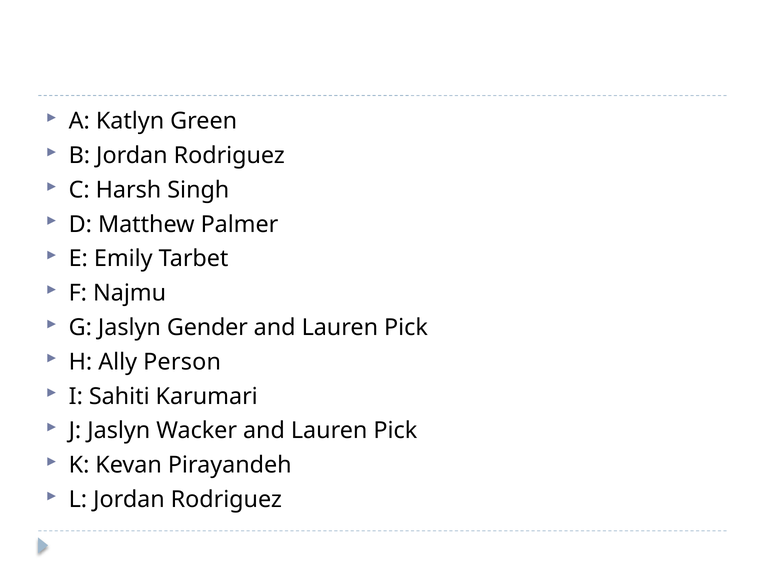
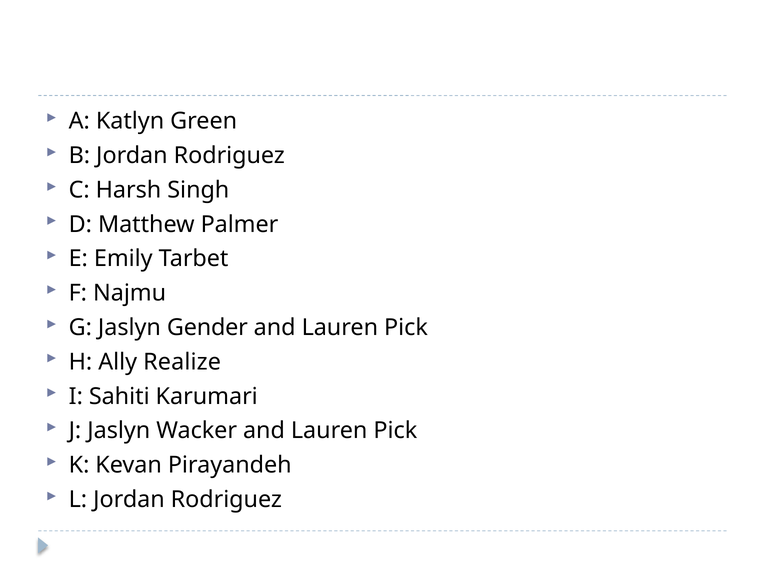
Person: Person -> Realize
